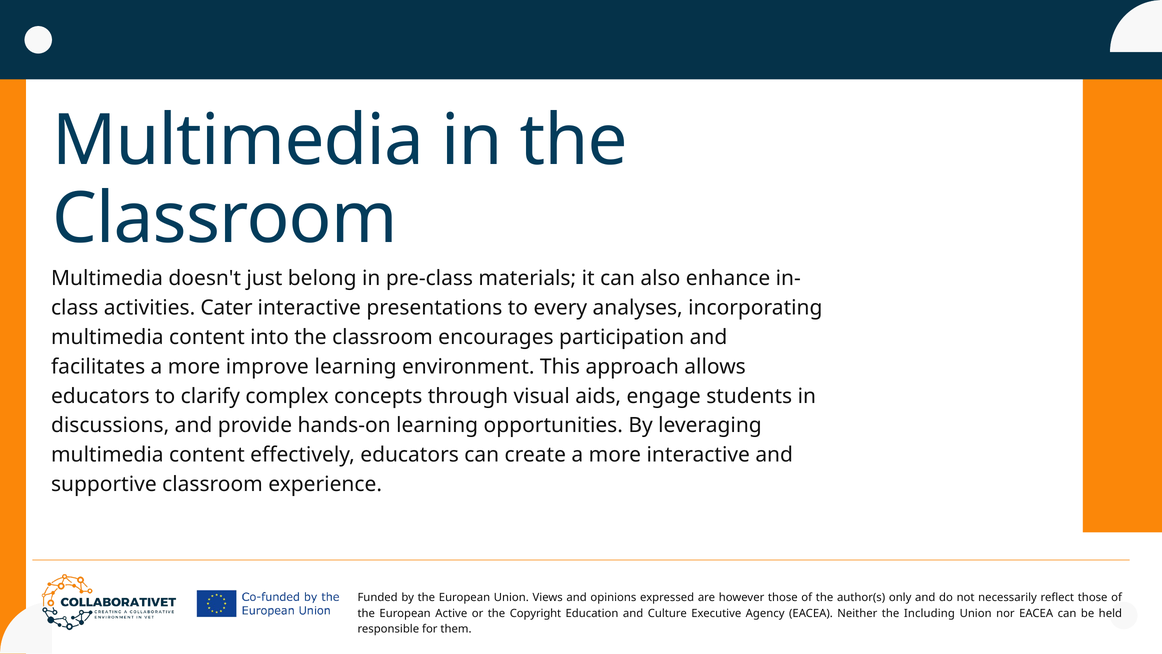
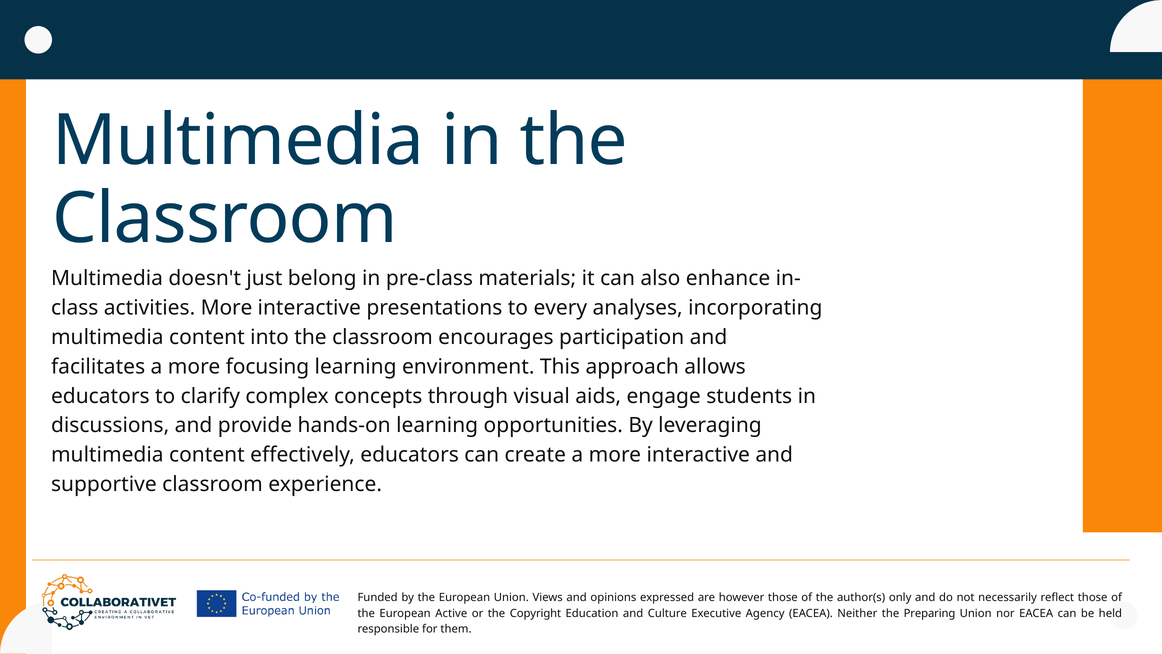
activities Cater: Cater -> More
improve: improve -> focusing
Including: Including -> Preparing
